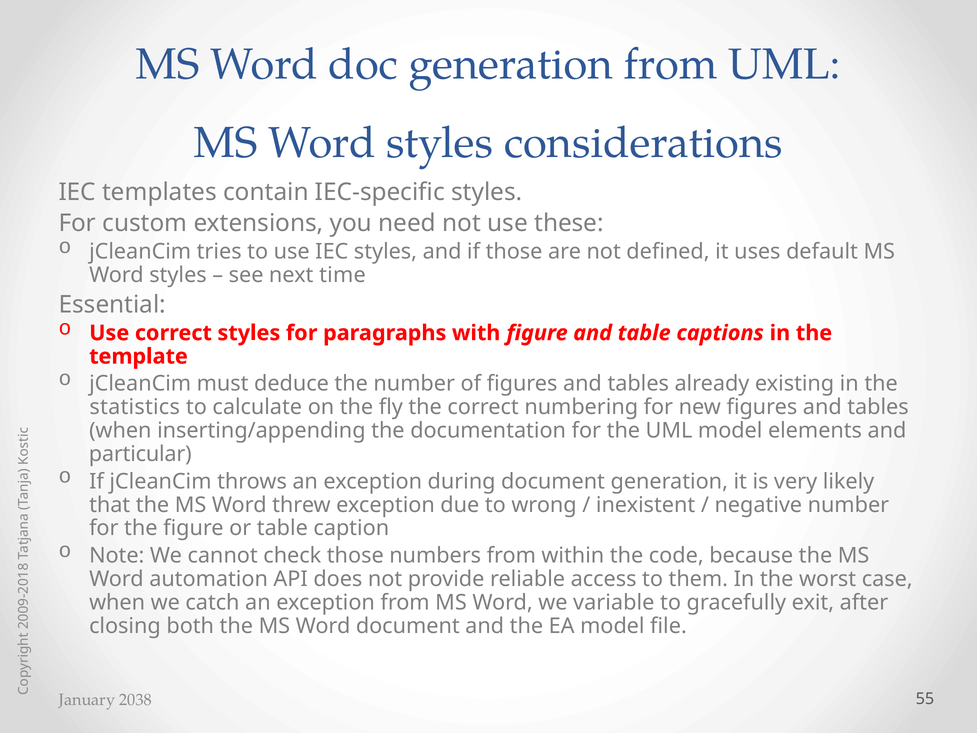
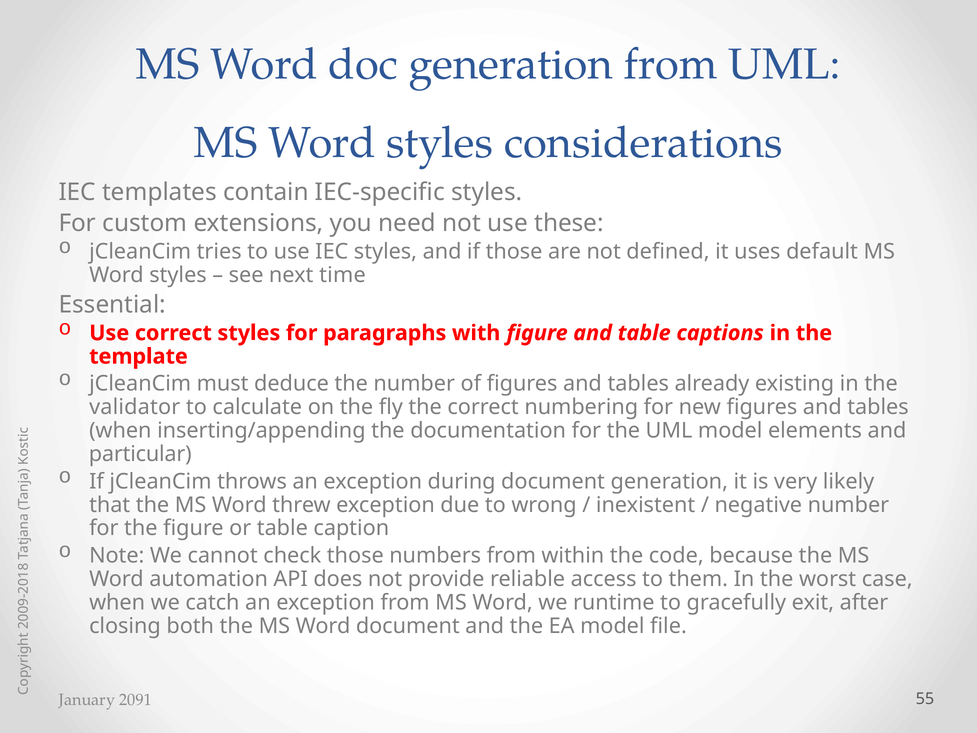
statistics: statistics -> validator
variable: variable -> runtime
2038: 2038 -> 2091
